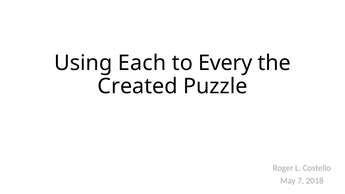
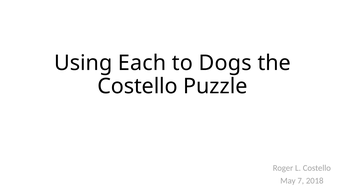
Every: Every -> Dogs
Created at (138, 86): Created -> Costello
